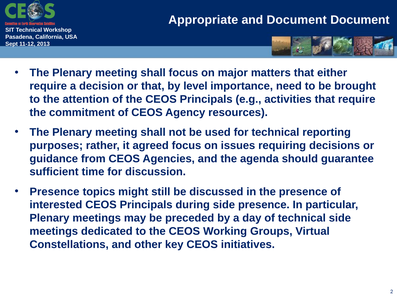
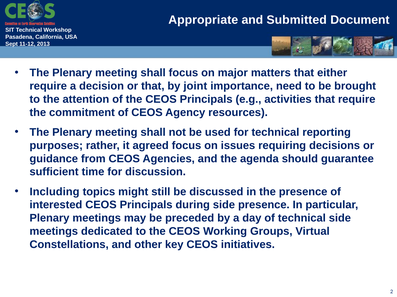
and Document: Document -> Submitted
level: level -> joint
Presence at (55, 192): Presence -> Including
